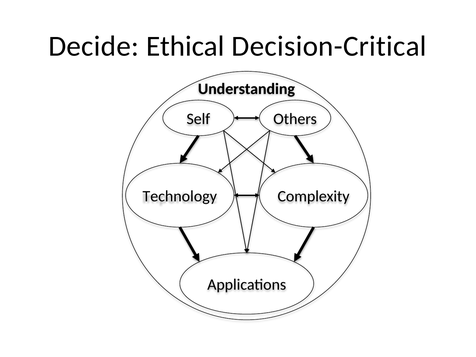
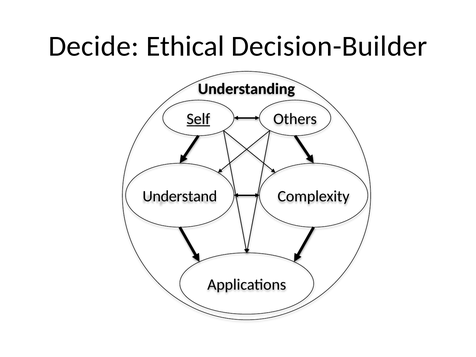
Decision-Critical: Decision-Critical -> Decision-Builder
Self underline: none -> present
Technology: Technology -> Understand
